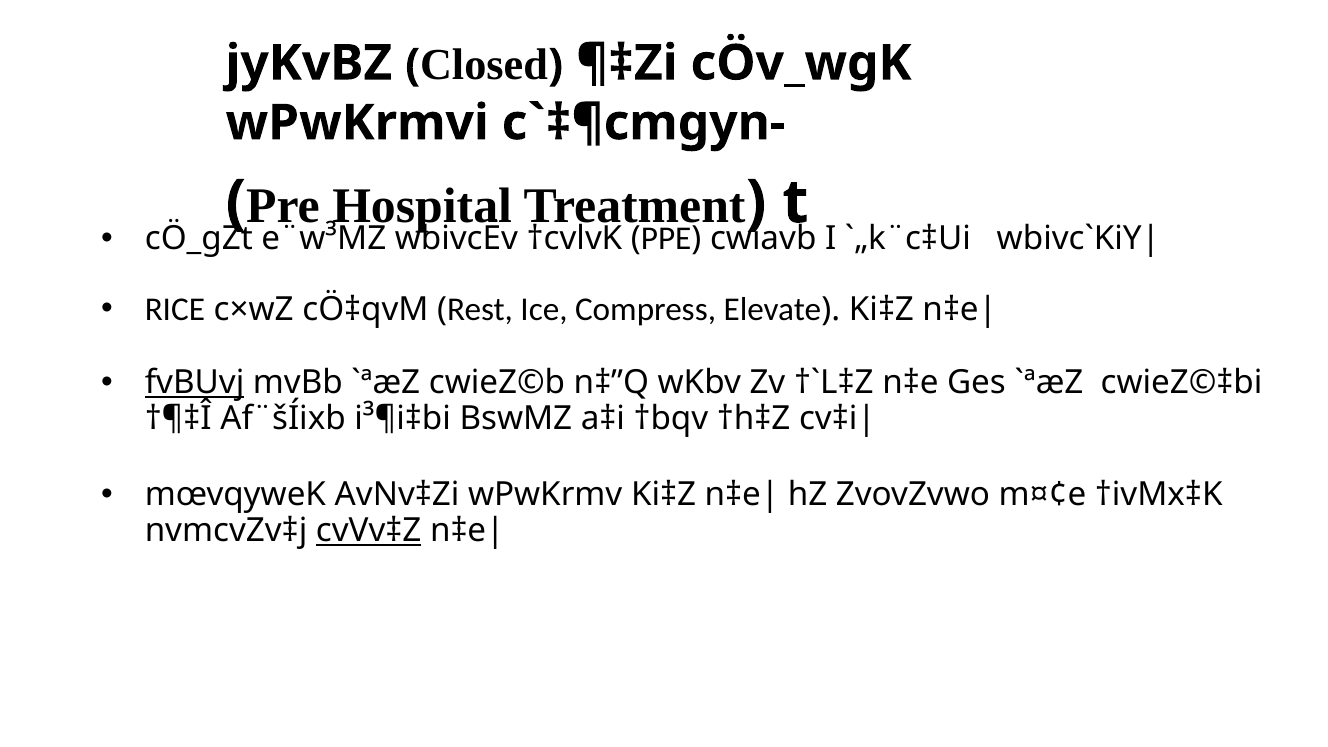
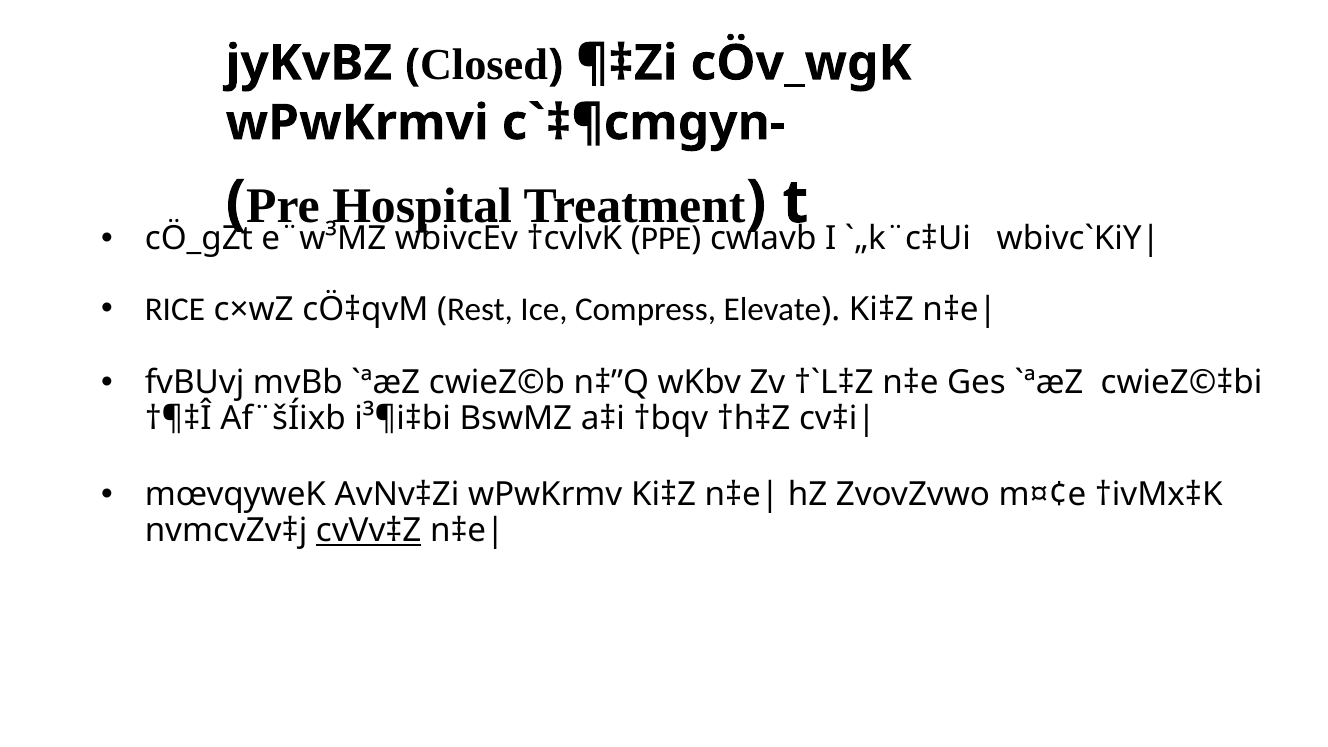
fvBUvj underline: present -> none
